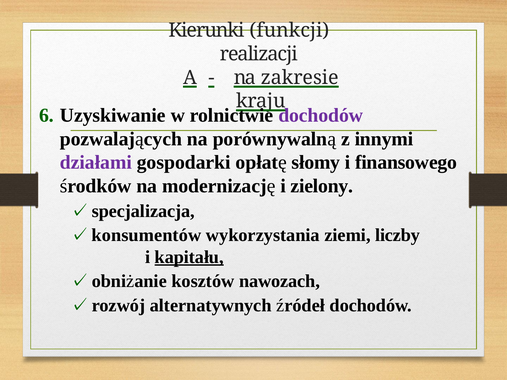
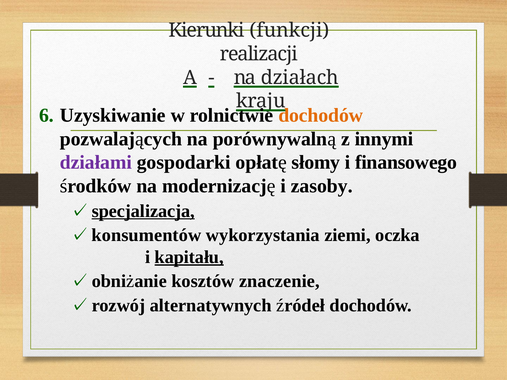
zakresie: zakresie -> działach
dochodów at (321, 115) colour: purple -> orange
zielony: zielony -> zasoby
specjalizacja underline: none -> present
liczby: liczby -> oczka
nawozach: nawozach -> znaczenie
